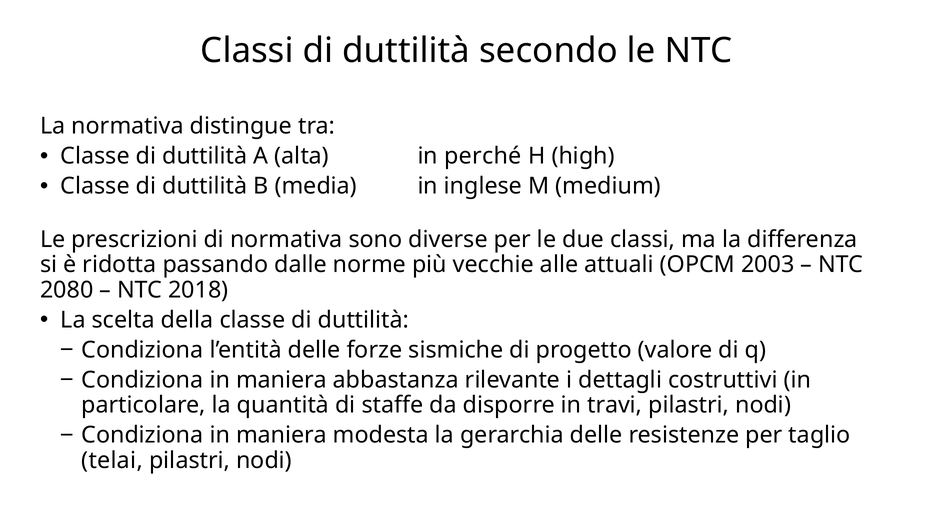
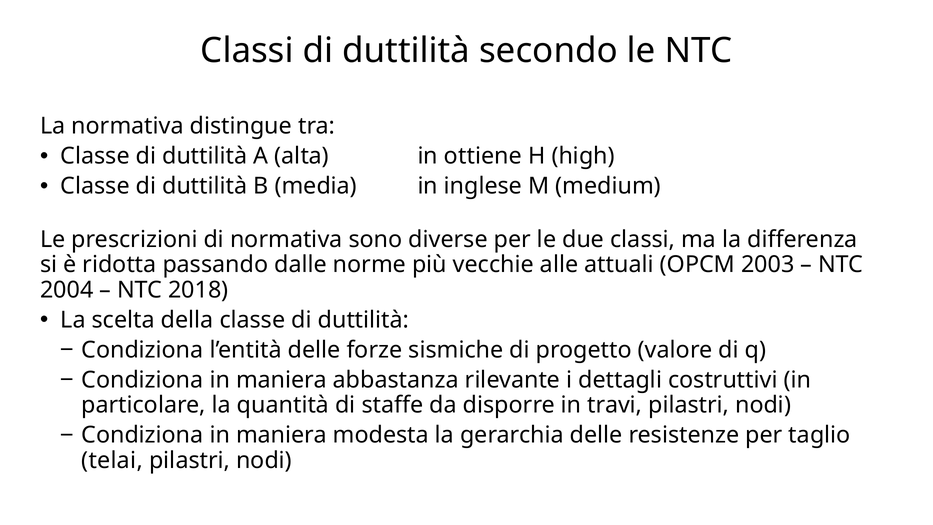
perché: perché -> ottiene
2080: 2080 -> 2004
